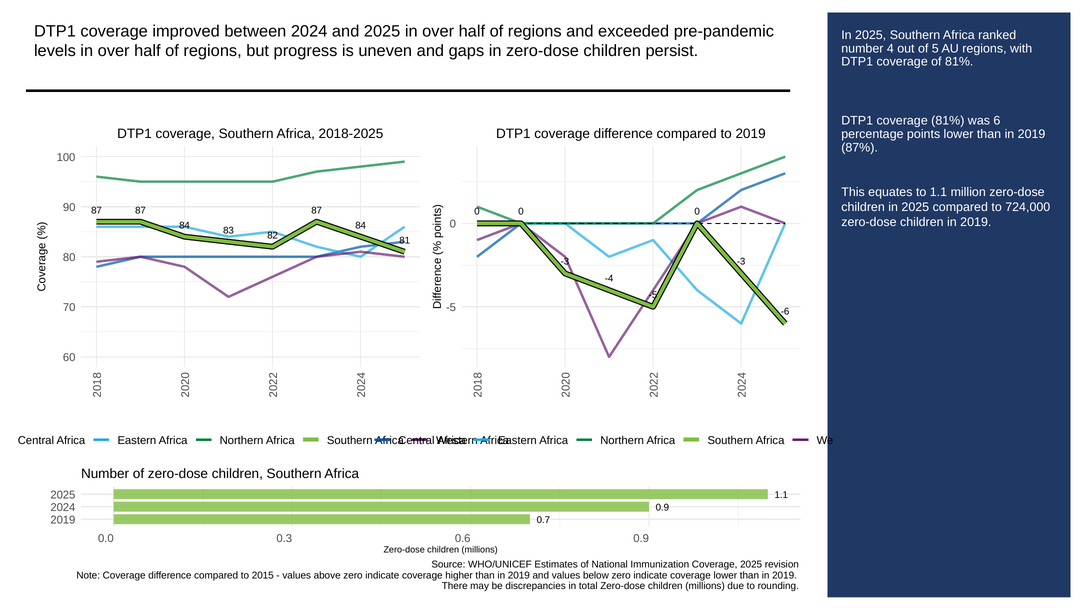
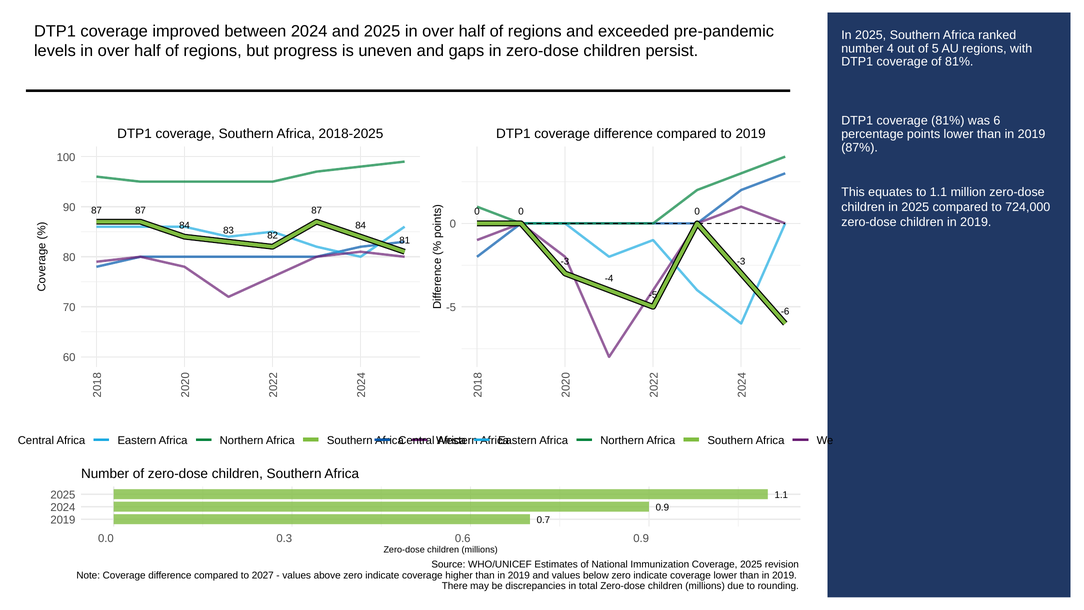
2015: 2015 -> 2027
